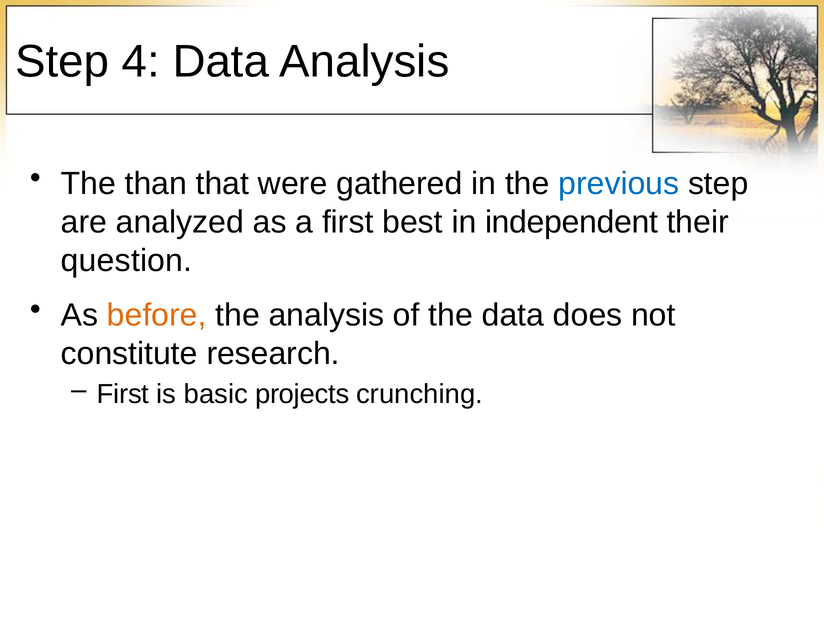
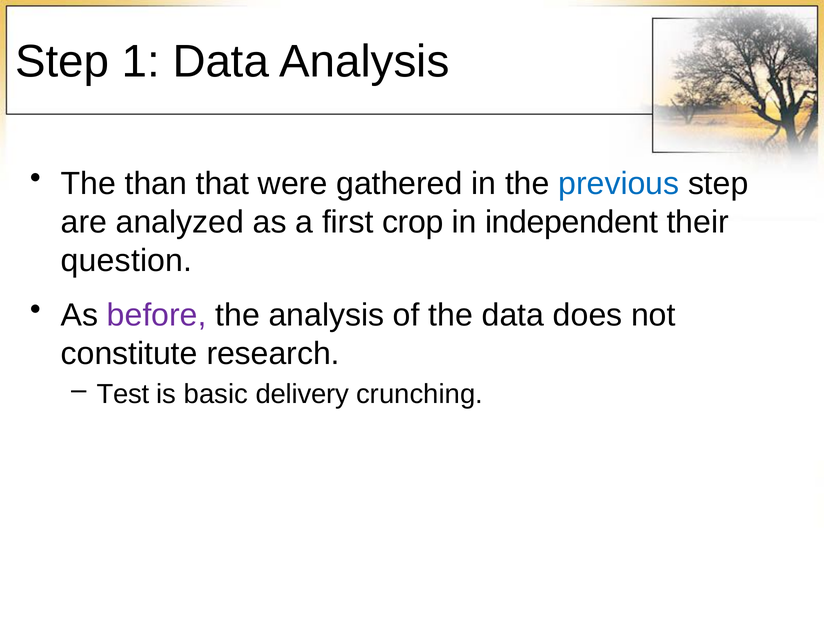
4: 4 -> 1
best: best -> crop
before colour: orange -> purple
First at (123, 394): First -> Test
projects: projects -> delivery
